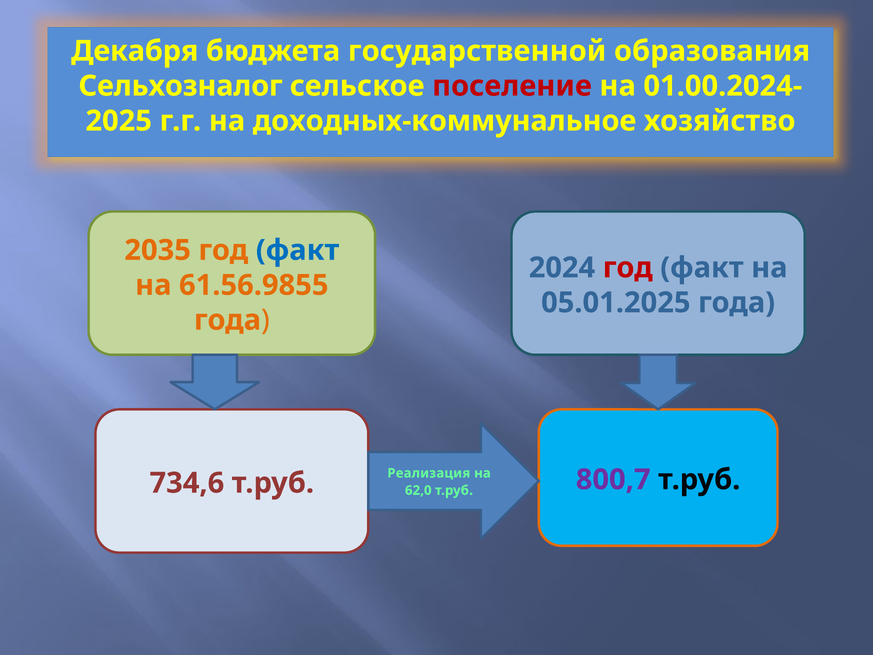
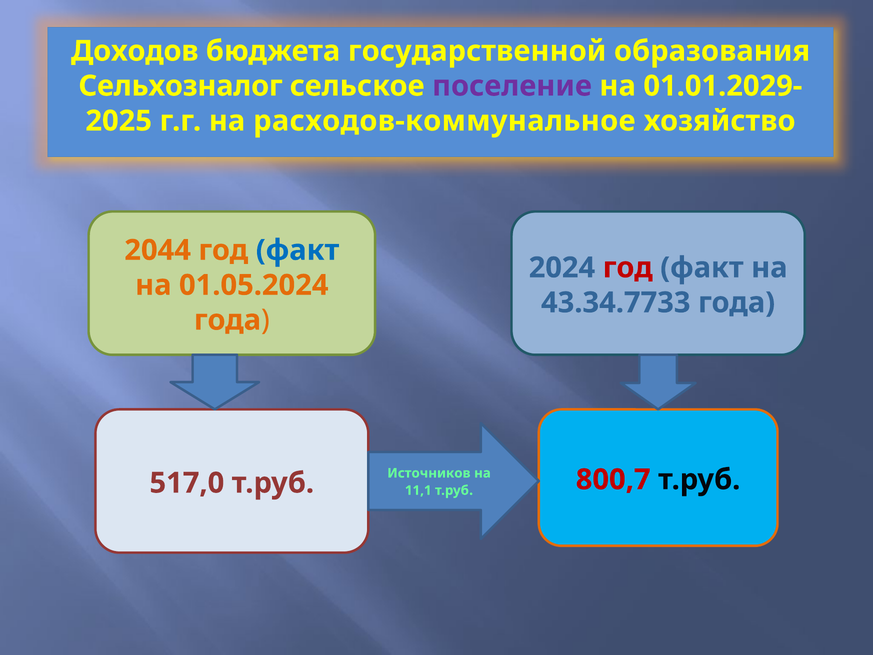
Декабря: Декабря -> Доходов
поселение colour: red -> purple
01.00.2024-: 01.00.2024- -> 01.01.2029-
доходных-коммунальное: доходных-коммунальное -> расходов-коммунальное
2035: 2035 -> 2044
61.56.9855: 61.56.9855 -> 01.05.2024
05.01.2025: 05.01.2025 -> 43.34.7733
Реализация: Реализация -> Источников
734,6: 734,6 -> 517,0
800,7 colour: purple -> red
62,0: 62,0 -> 11,1
